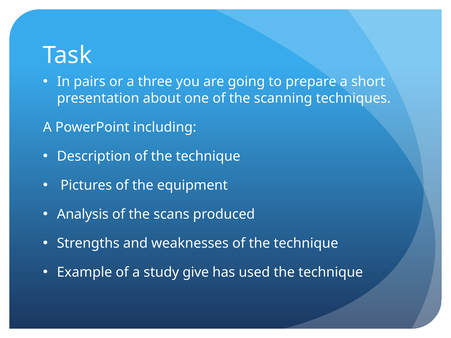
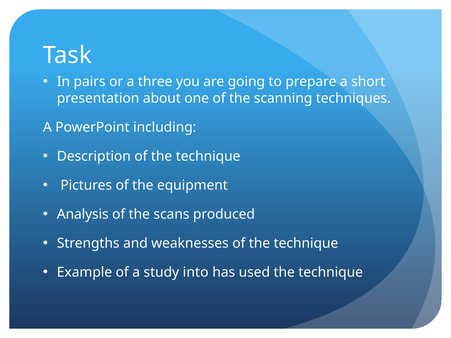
give: give -> into
